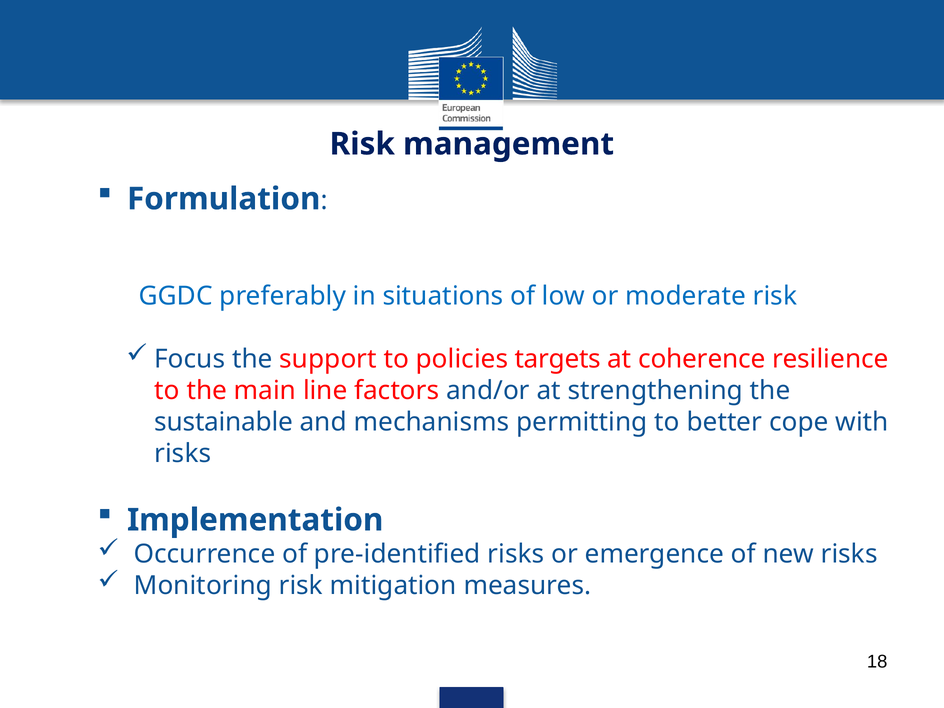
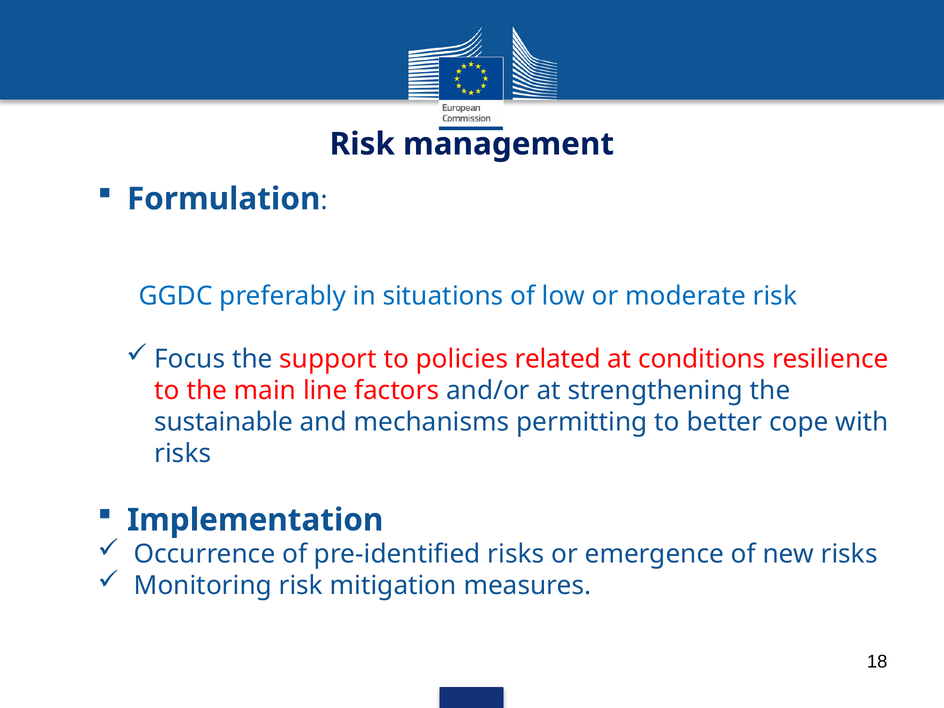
targets: targets -> related
coherence: coherence -> conditions
